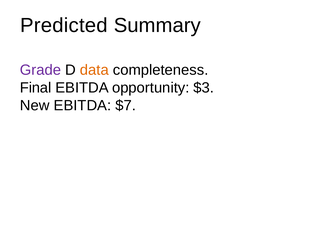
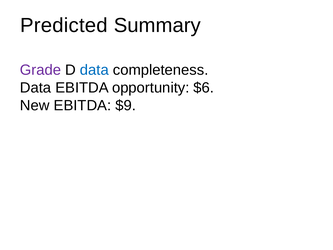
data at (94, 70) colour: orange -> blue
Final at (36, 88): Final -> Data
$3: $3 -> $6
$7: $7 -> $9
